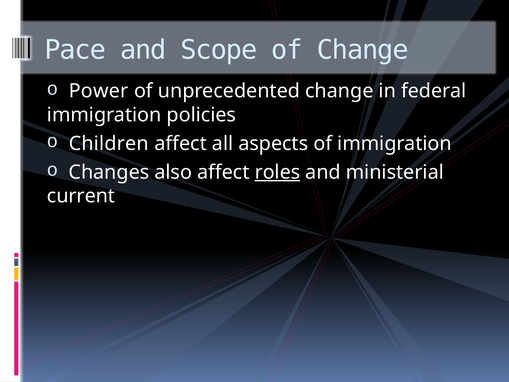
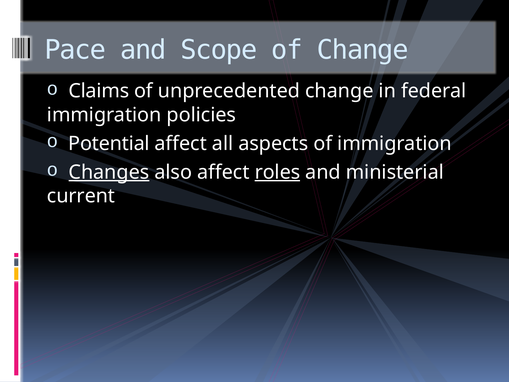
Power: Power -> Claims
Children: Children -> Potential
Changes underline: none -> present
